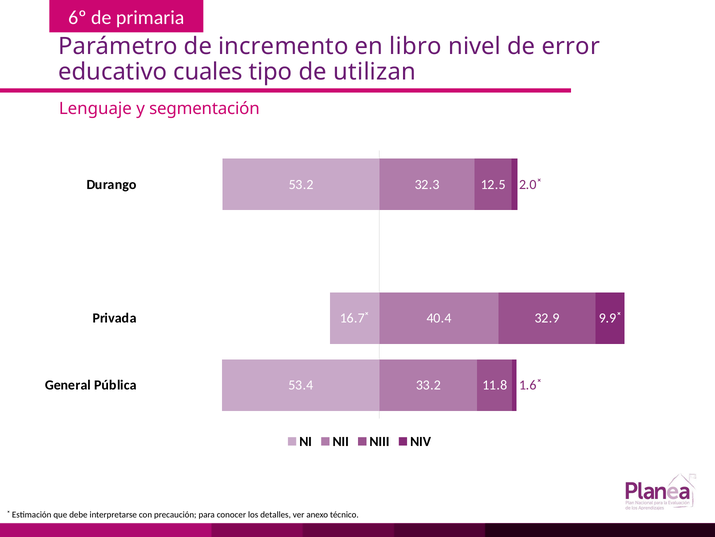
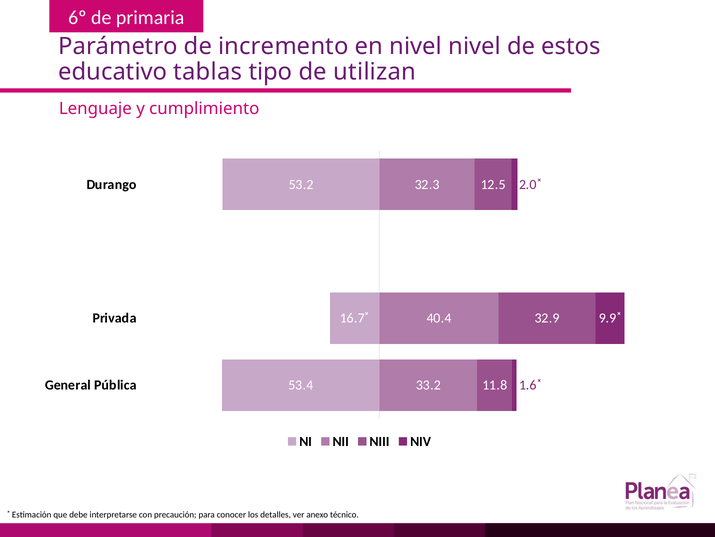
en libro: libro -> nivel
error: error -> estos
cuales: cuales -> tablas
segmentación: segmentación -> cumplimiento
